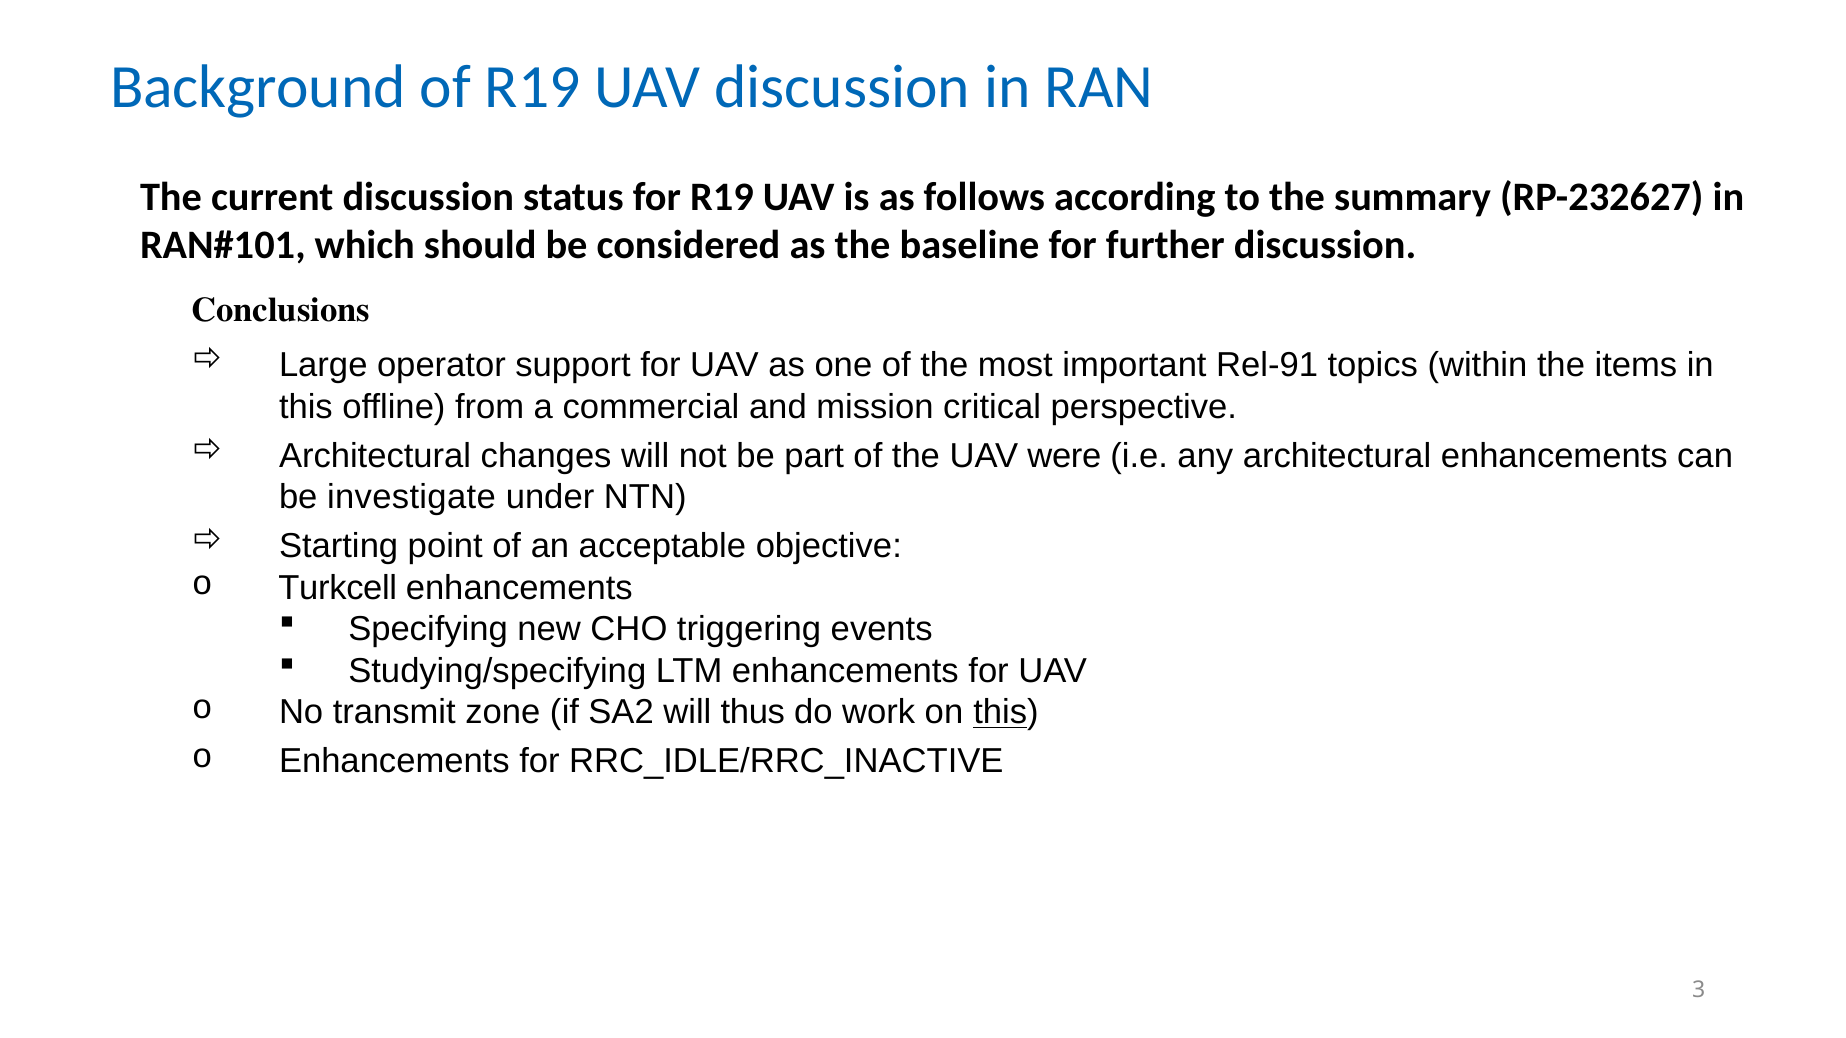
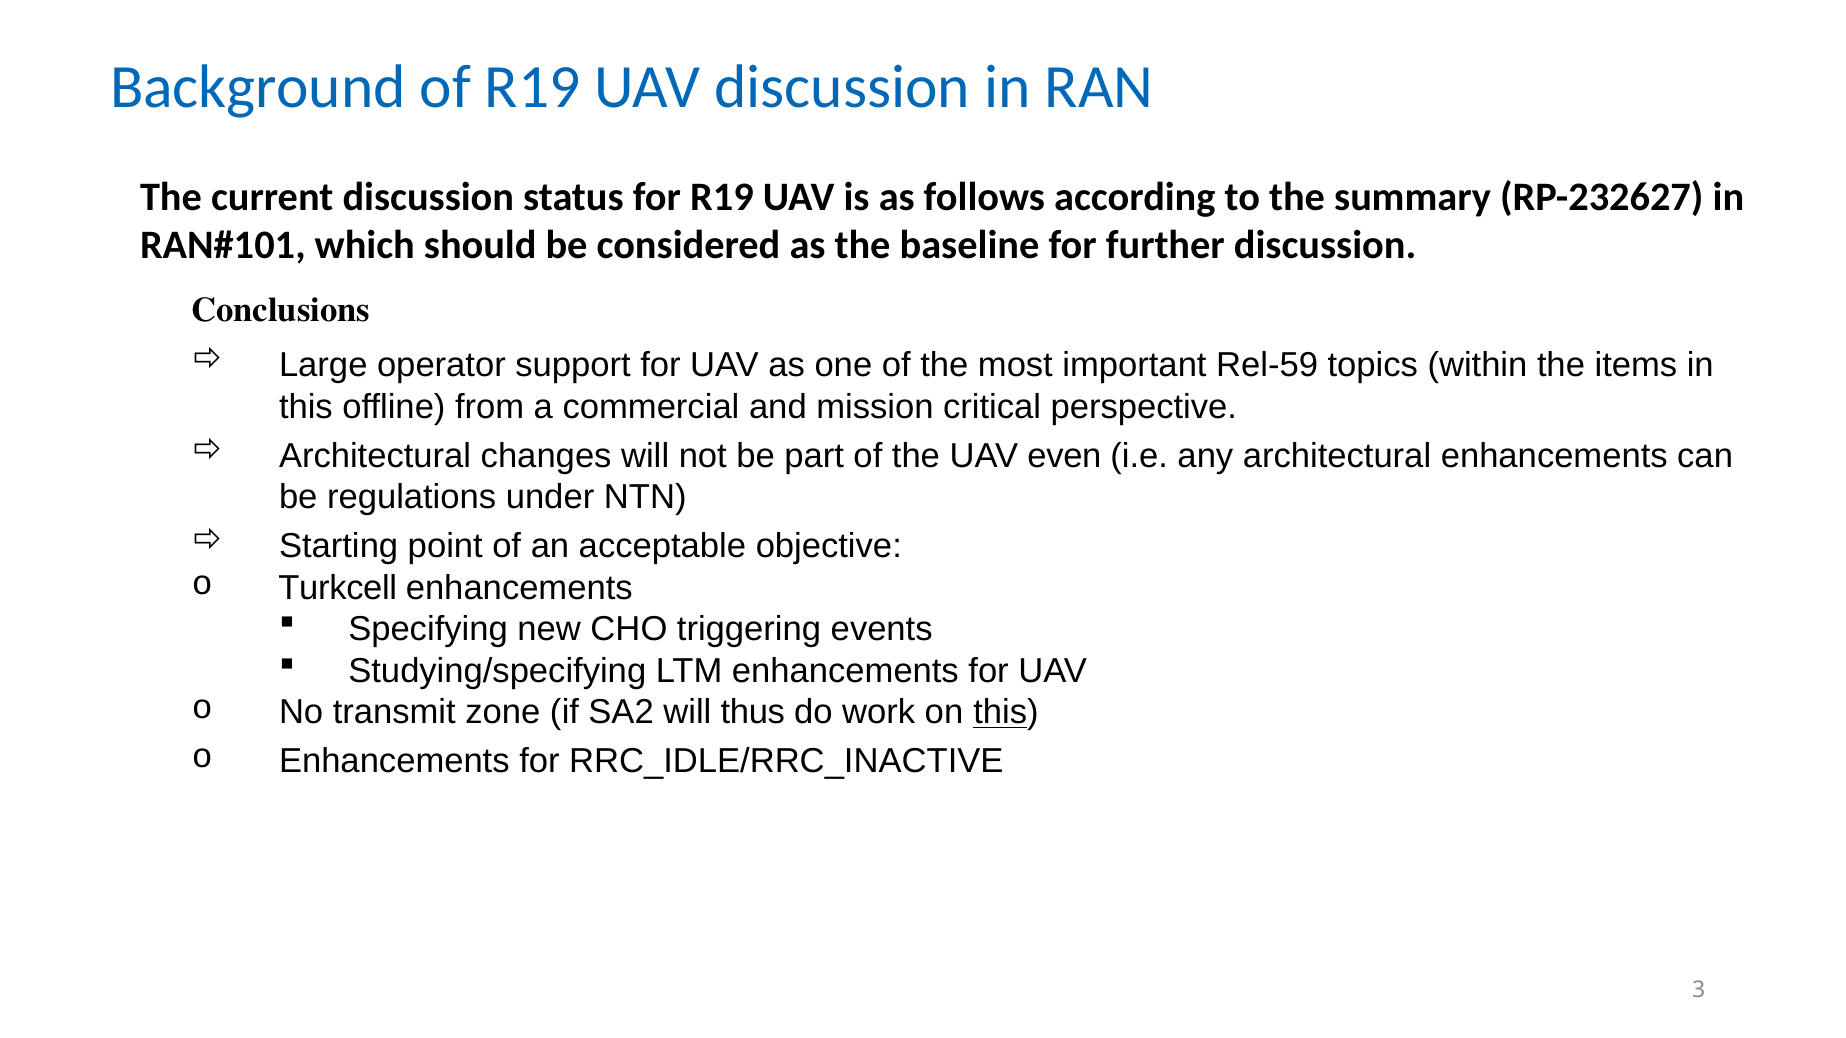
Rel-91: Rel-91 -> Rel-59
were: were -> even
investigate: investigate -> regulations
